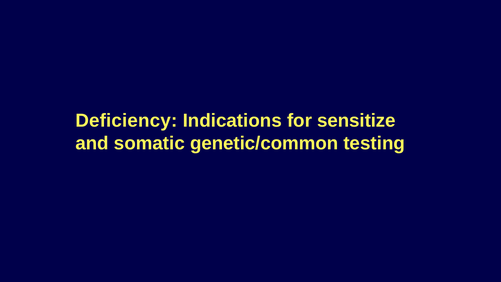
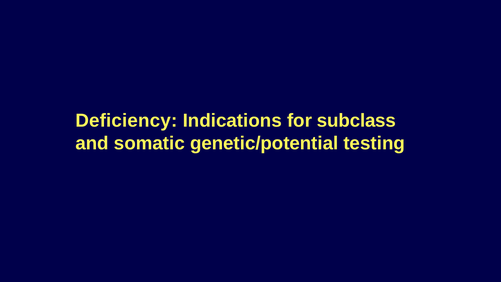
sensitize: sensitize -> subclass
genetic/common: genetic/common -> genetic/potential
